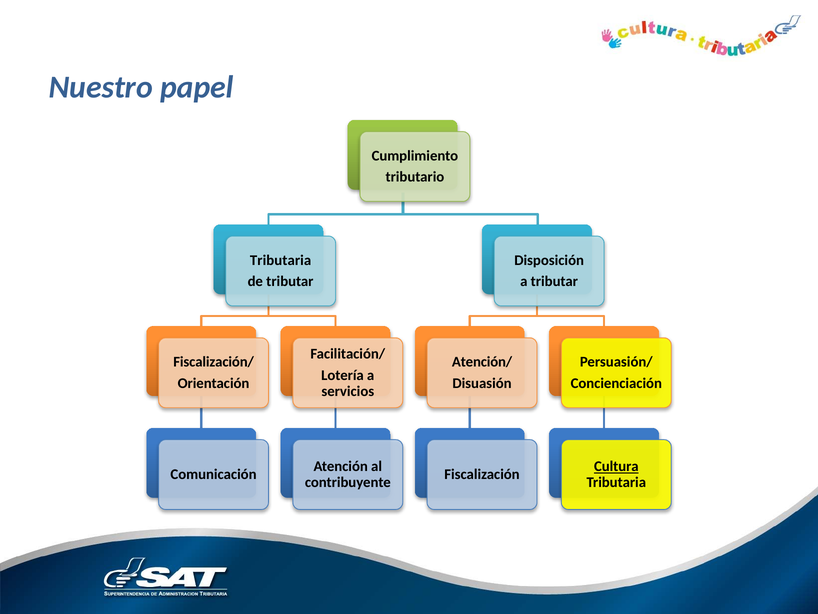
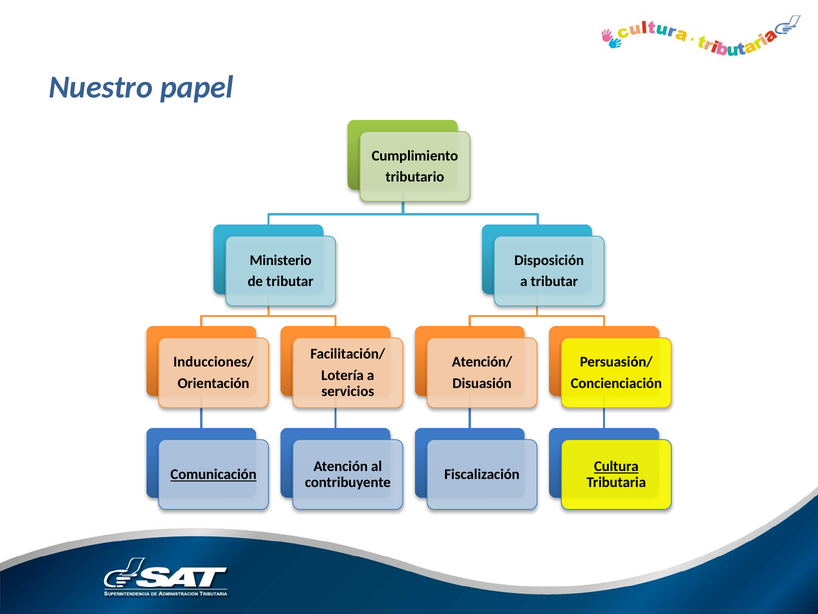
Tributaria at (281, 260): Tributaria -> Ministerio
Fiscalización/: Fiscalización/ -> Inducciones/
Comunicación underline: none -> present
